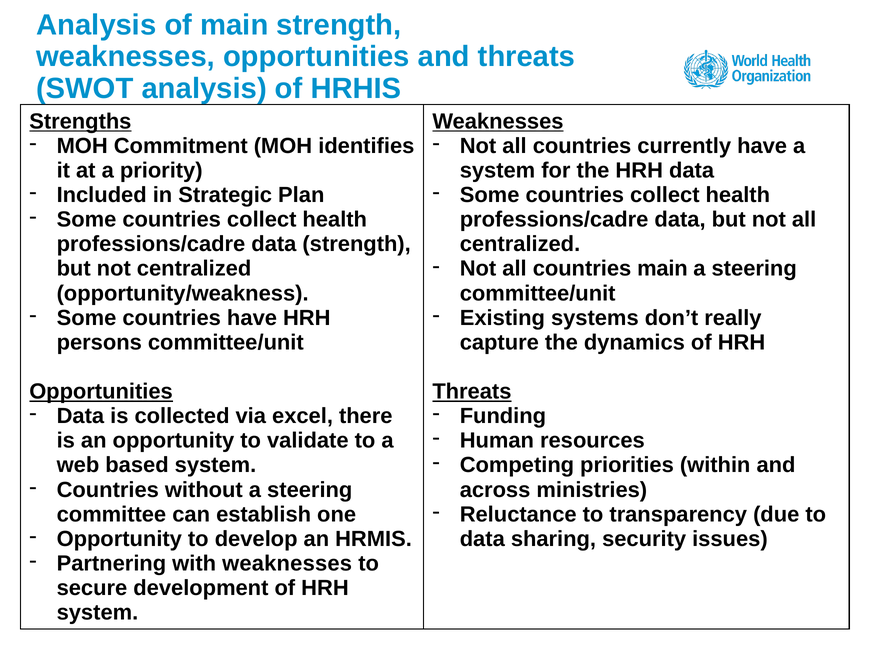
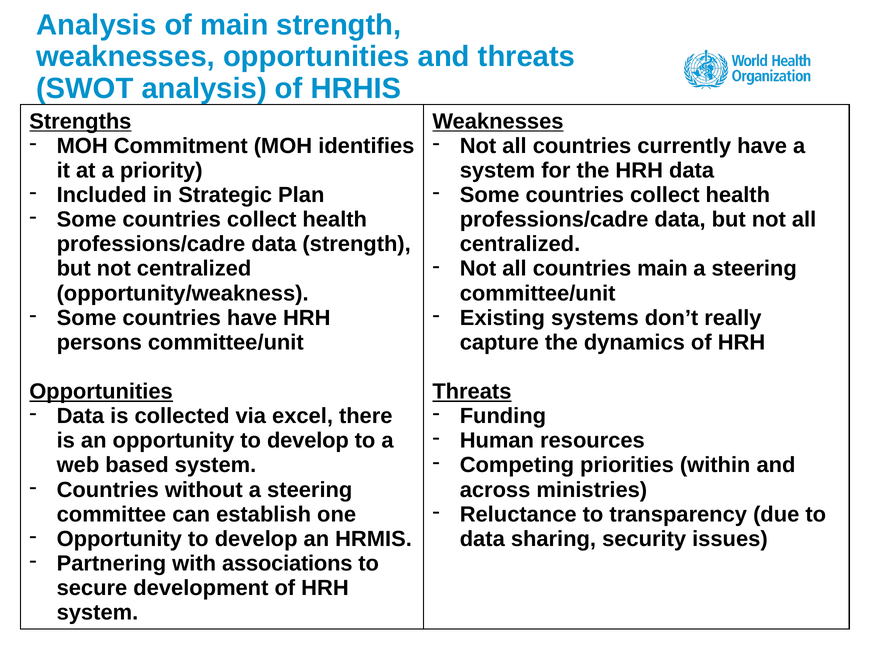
an opportunity to validate: validate -> develop
with weaknesses: weaknesses -> associations
